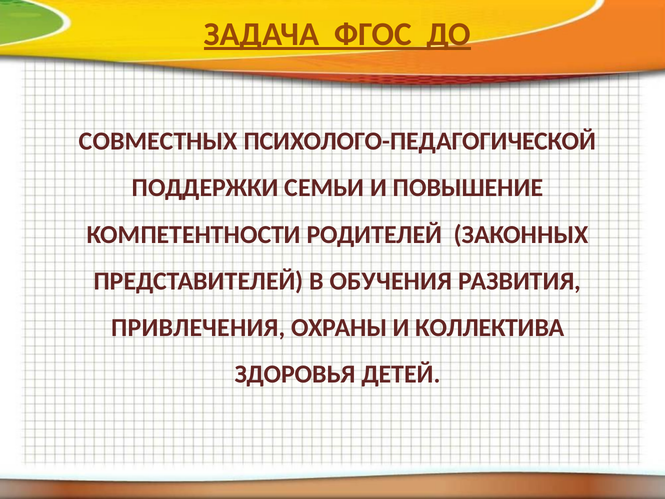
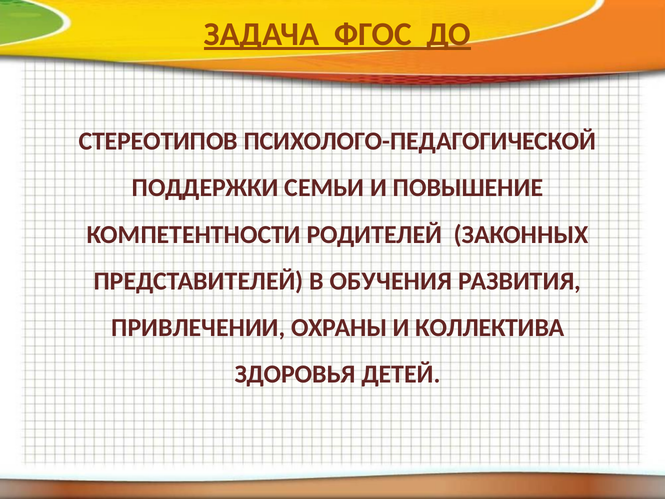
СОВМЕСТНЫХ: СОВМЕСТНЫХ -> СТЕРЕОТИПОВ
ПРИВЛЕЧЕНИЯ: ПРИВЛЕЧЕНИЯ -> ПРИВЛЕЧЕНИИ
